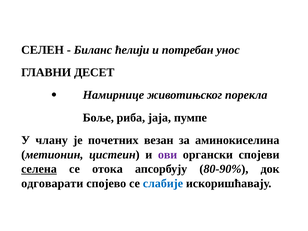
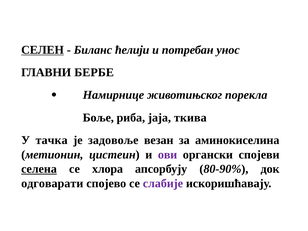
СЕЛЕН underline: none -> present
ДЕСЕТ: ДЕСЕТ -> БЕРБЕ
пумпе: пумпе -> ткива
члану: члану -> тачка
почетних: почетних -> задовоље
отока: отока -> хлора
слабије colour: blue -> purple
